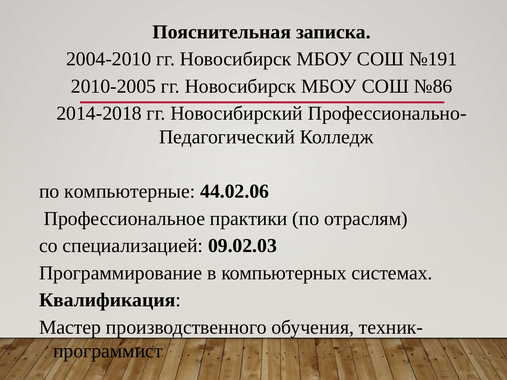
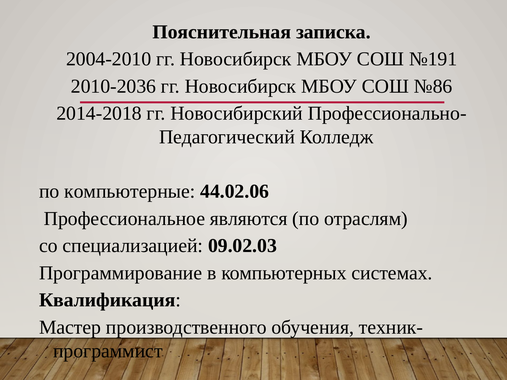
2010-2005: 2010-2005 -> 2010-2036
практики: практики -> являются
